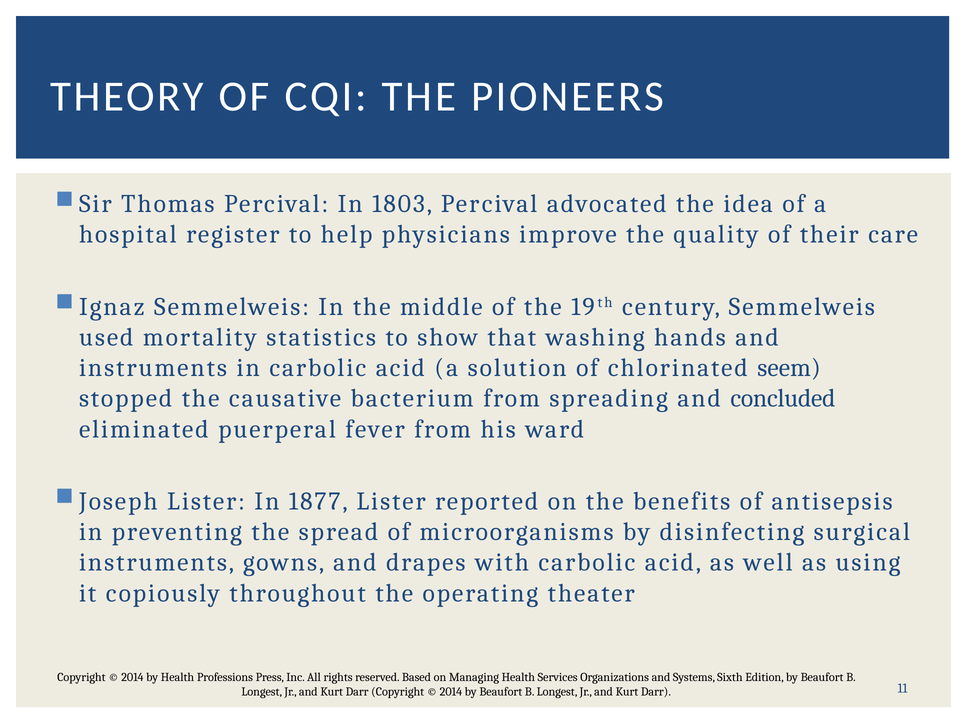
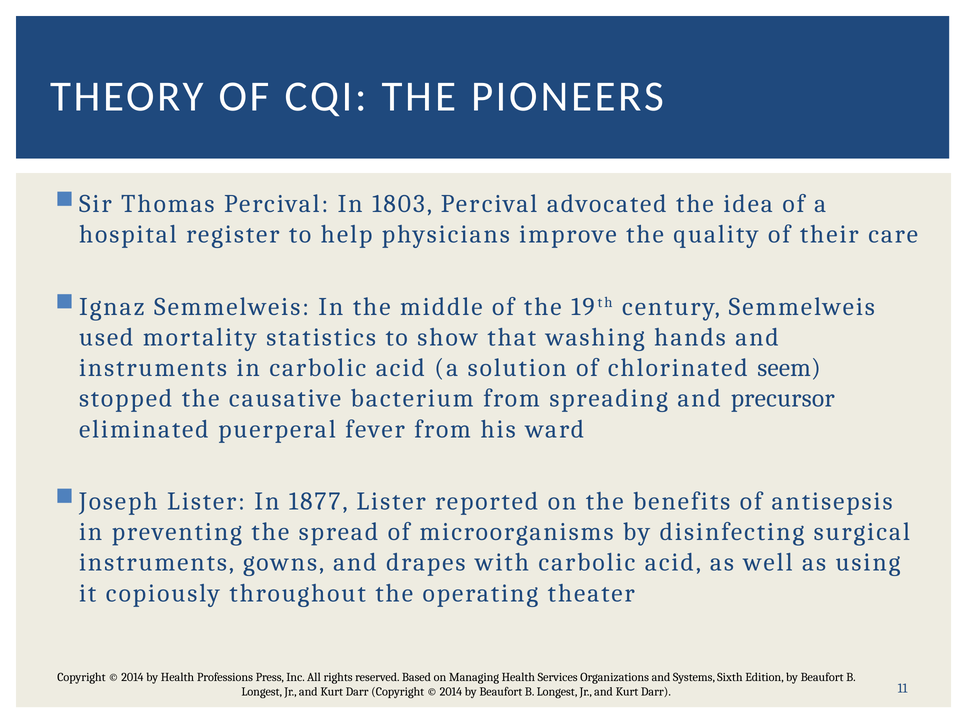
concluded: concluded -> precursor
